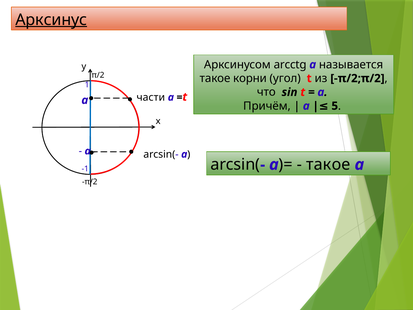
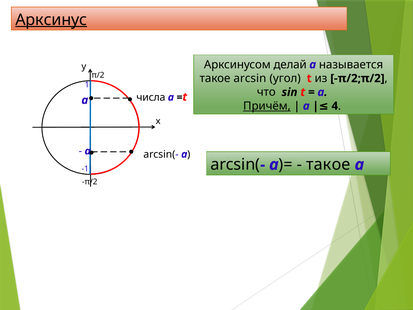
arcctg: arcctg -> делай
корни: корни -> arcsin
части: части -> числа
Причём underline: none -> present
5: 5 -> 4
